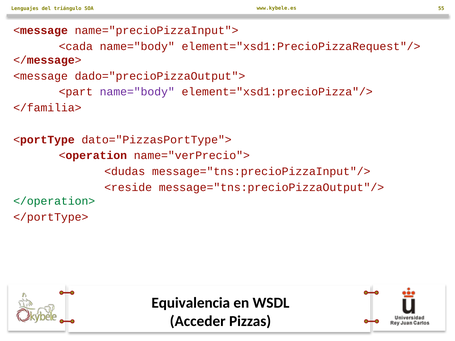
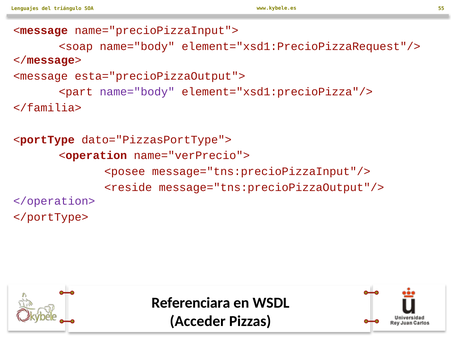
<cada: <cada -> <soap
dado="precioPizzaOutput">: dado="precioPizzaOutput"> -> esta="precioPizzaOutput">
<dudas: <dudas -> <posee
</operation> colour: green -> purple
Equivalencia: Equivalencia -> Referenciara
